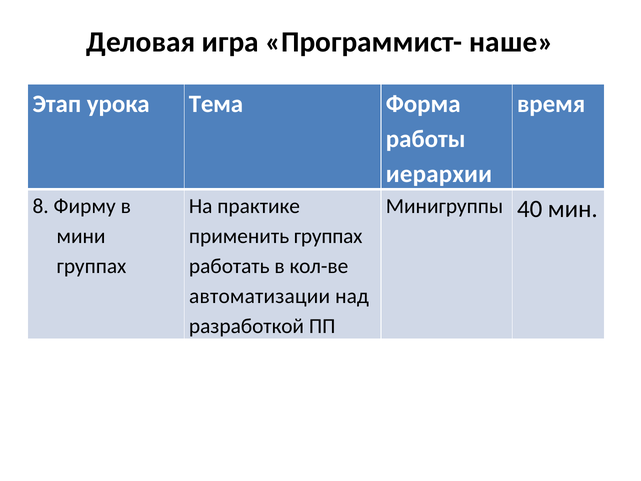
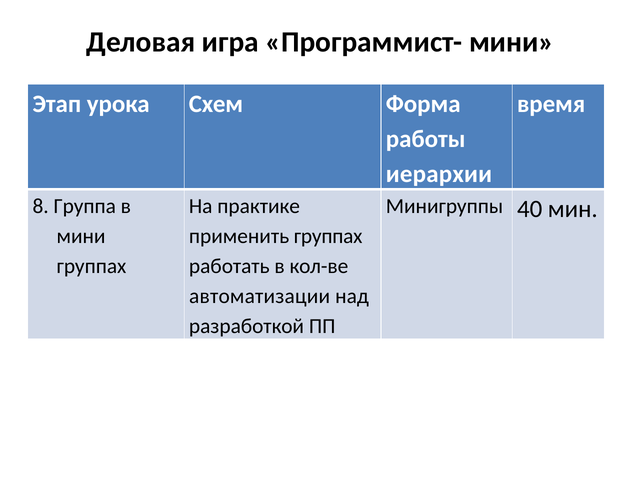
Программист- наше: наше -> мини
Тема: Тема -> Схем
Фирму: Фирму -> Группа
